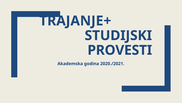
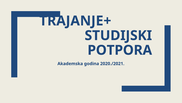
PROVESTI: PROVESTI -> POTPORA
